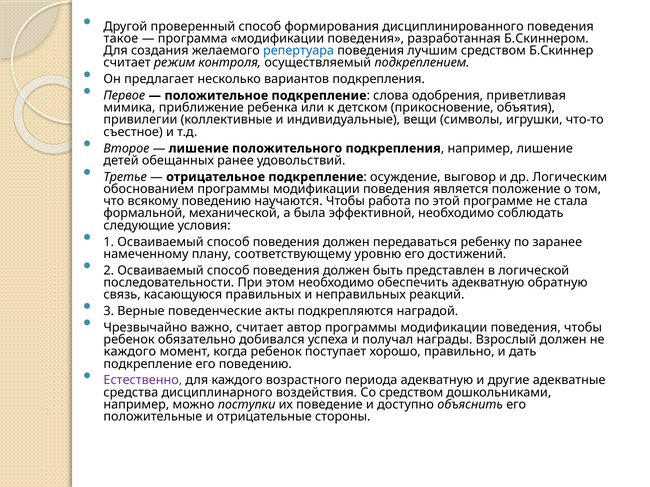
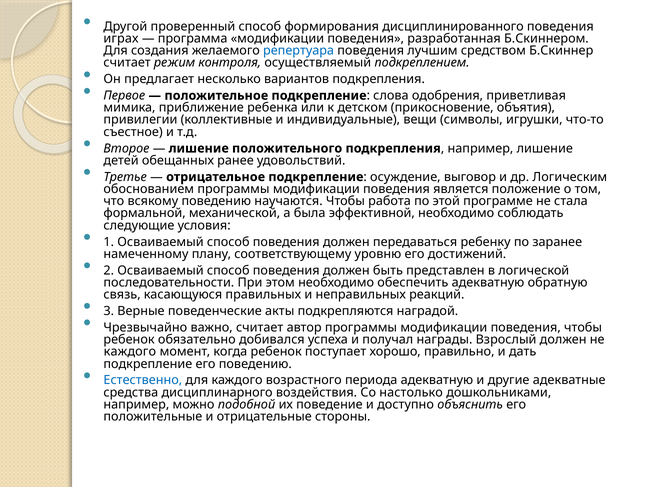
такое: такое -> играх
Естественно colour: purple -> blue
Со средством: средством -> настолько
поступки: поступки -> подобной
